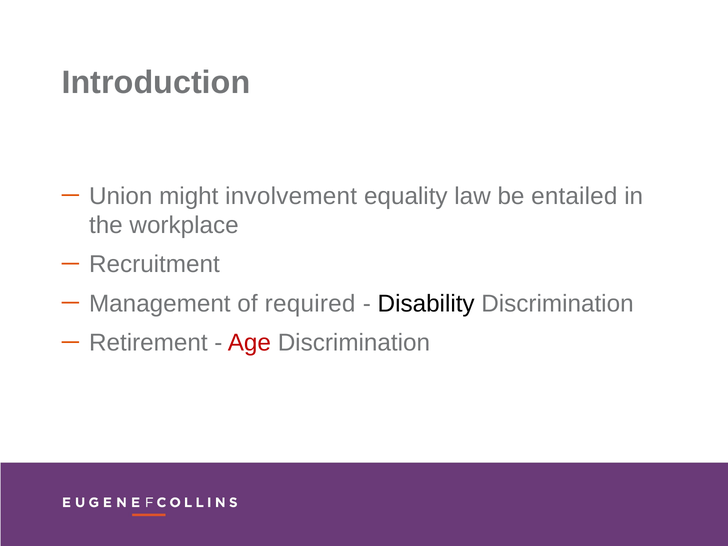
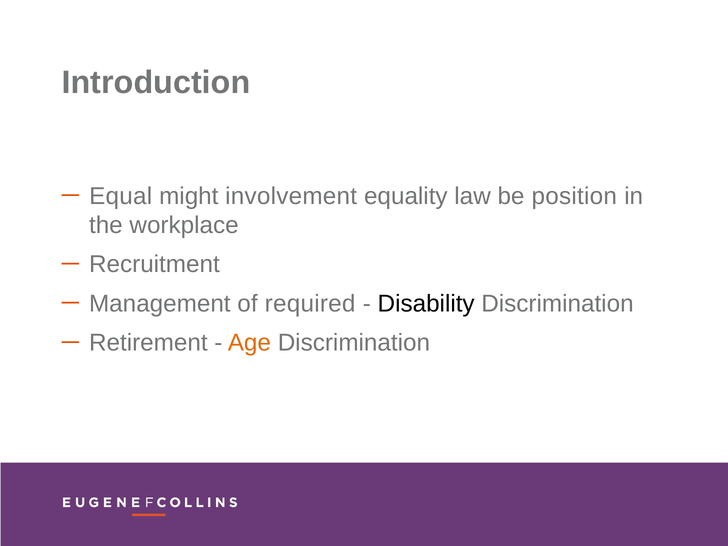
Union: Union -> Equal
entailed: entailed -> position
Age colour: red -> orange
